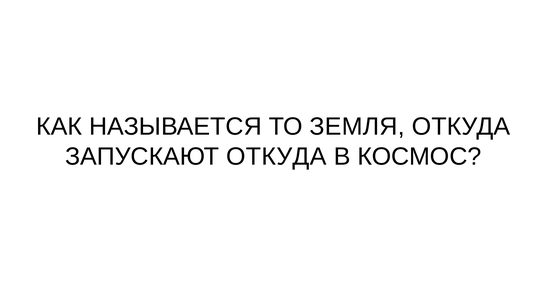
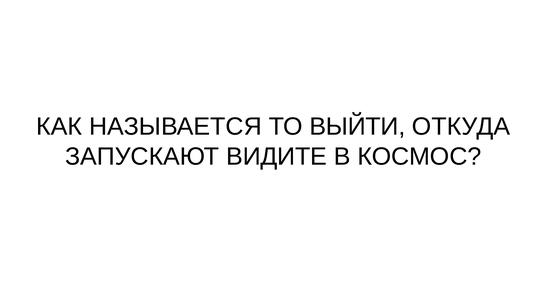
ЗЕМЛЯ: ЗЕМЛЯ -> ВЫЙТИ
ЗАПУСКАЮТ ОТКУДА: ОТКУДА -> ВИДИТЕ
